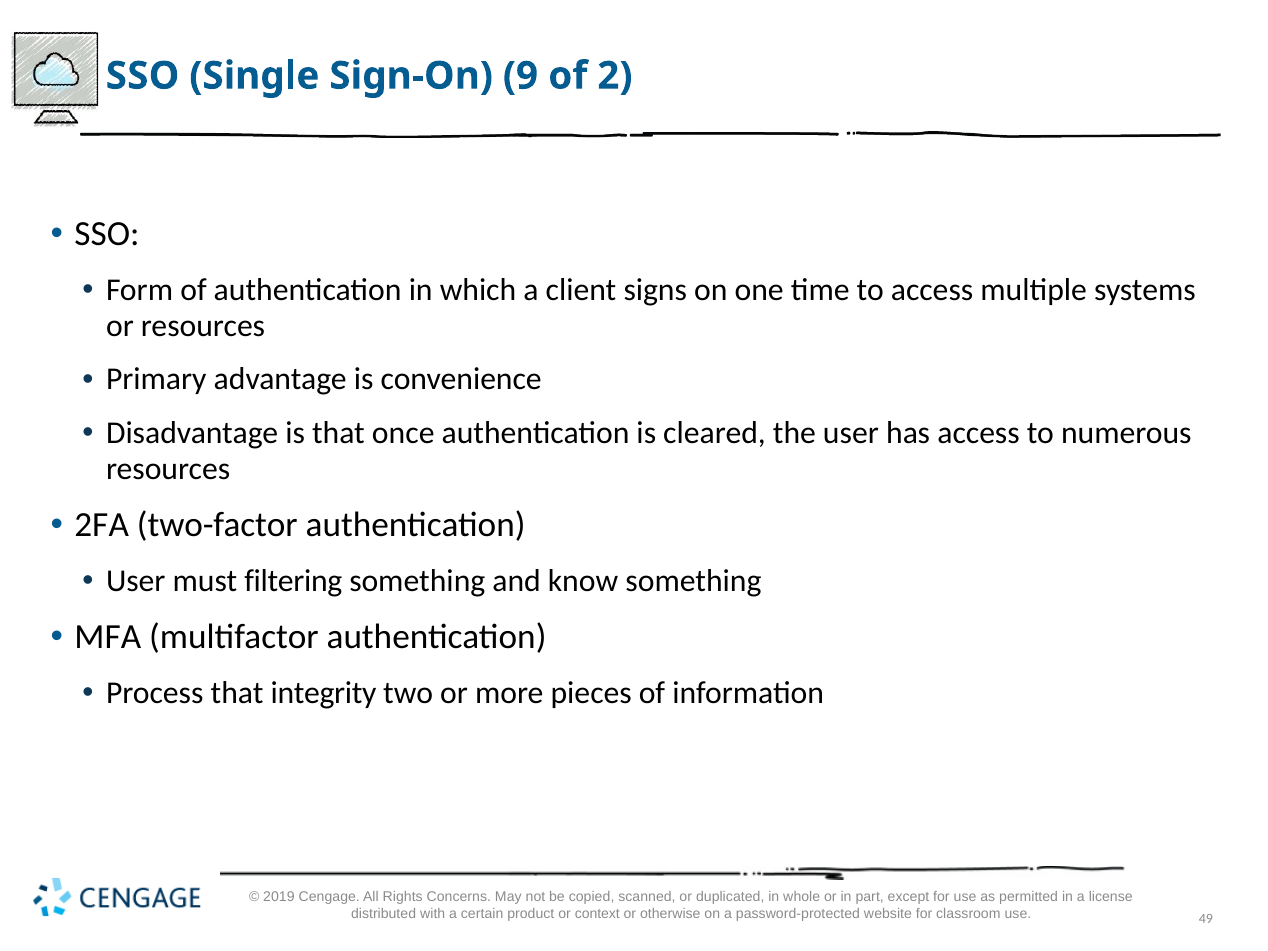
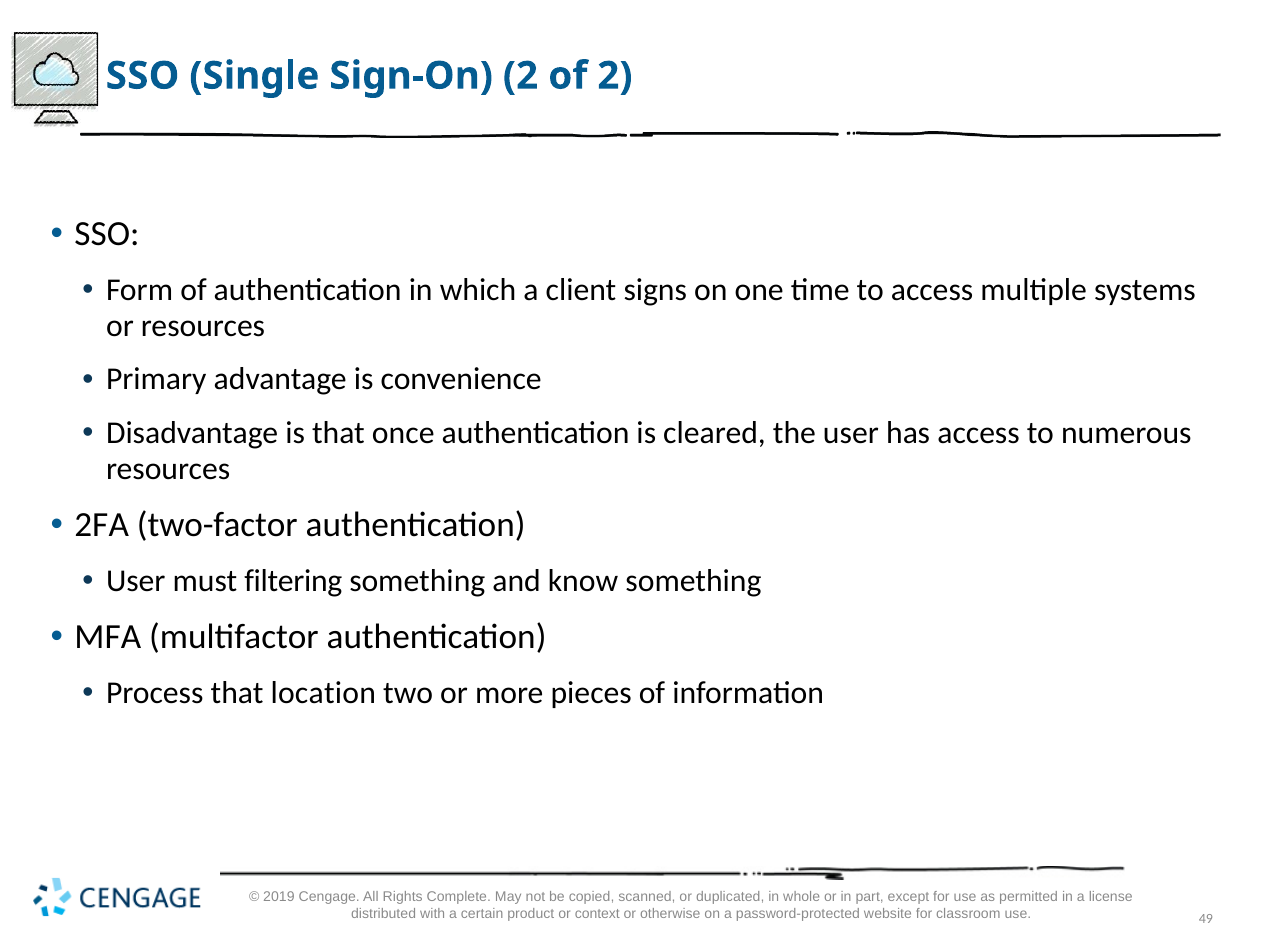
Sign-On 9: 9 -> 2
integrity: integrity -> location
Concerns: Concerns -> Complete
